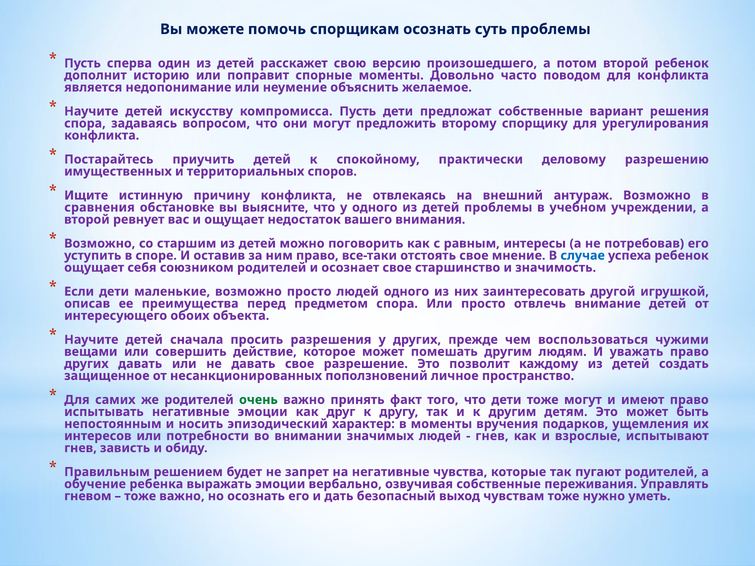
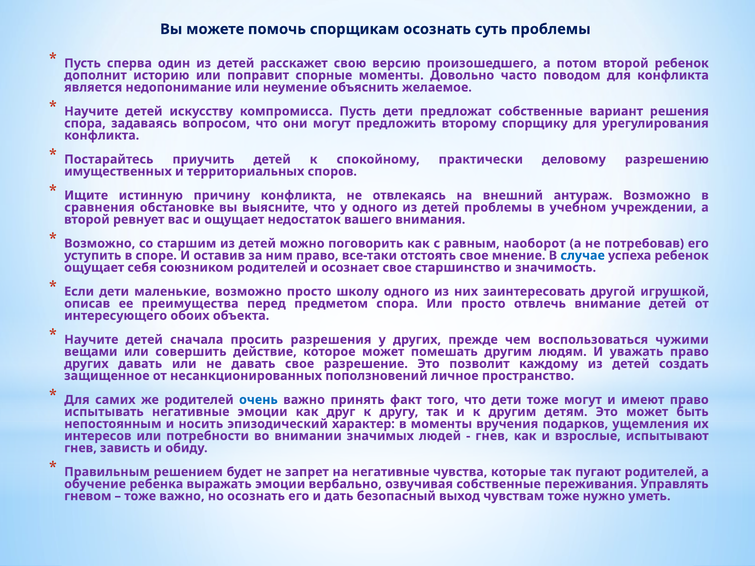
интересы: интересы -> наоборот
просто людей: людей -> школу
очень colour: green -> blue
